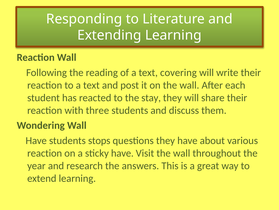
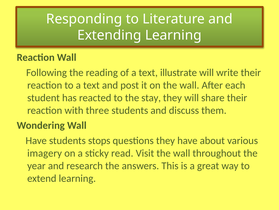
covering: covering -> illustrate
reaction at (45, 153): reaction -> imagery
sticky have: have -> read
